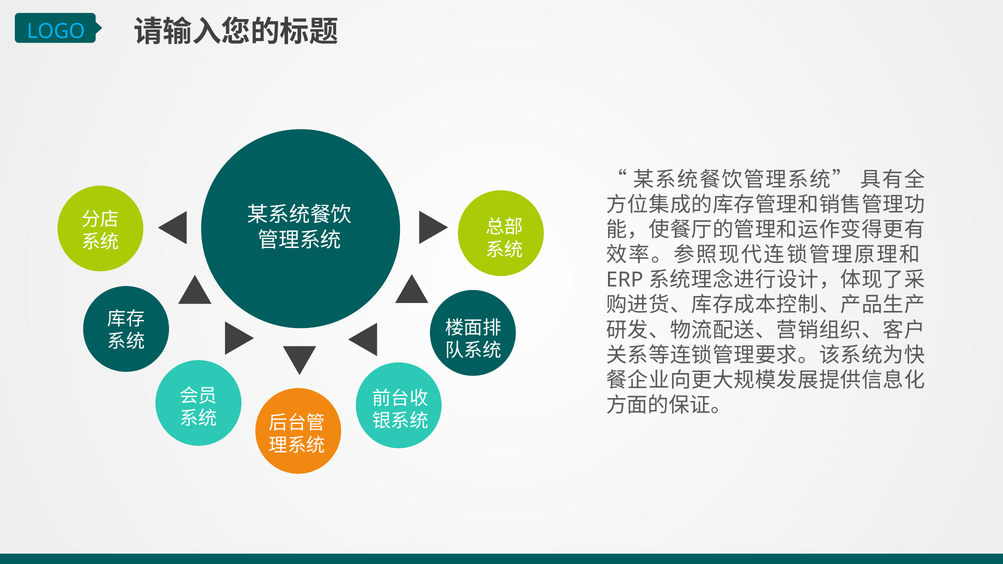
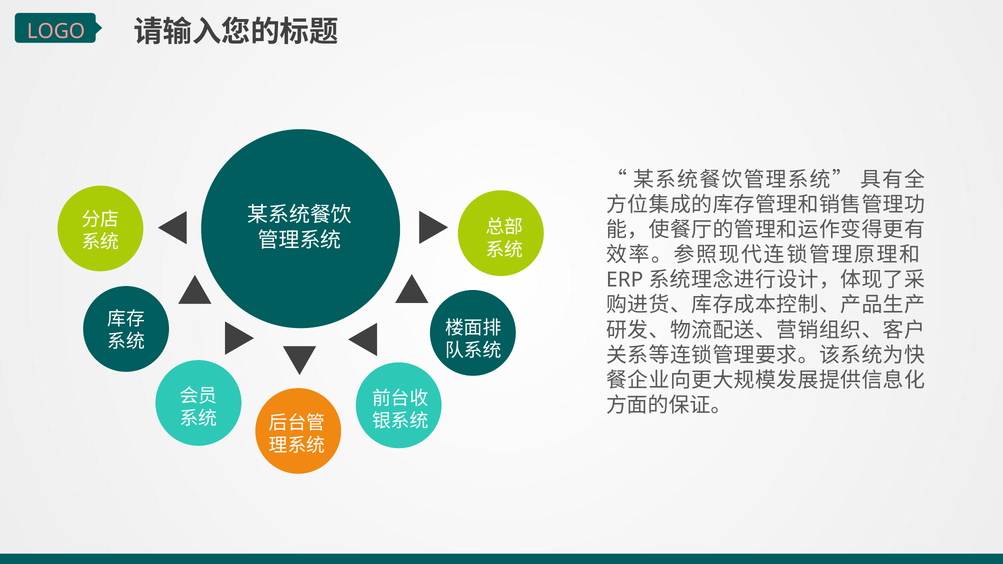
LOGO colour: light blue -> pink
